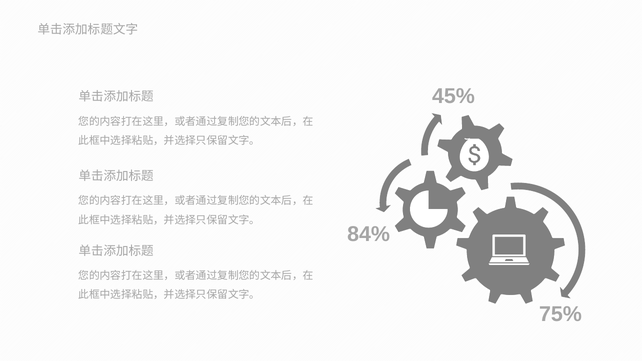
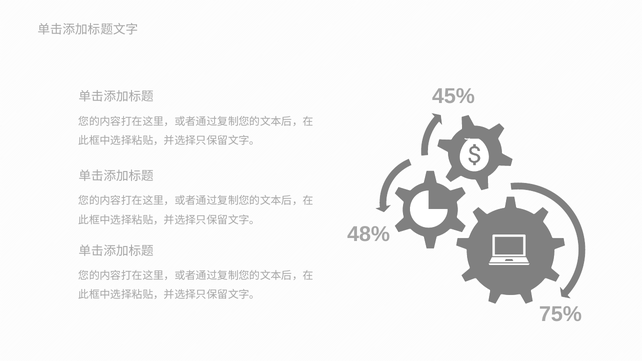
84%: 84% -> 48%
